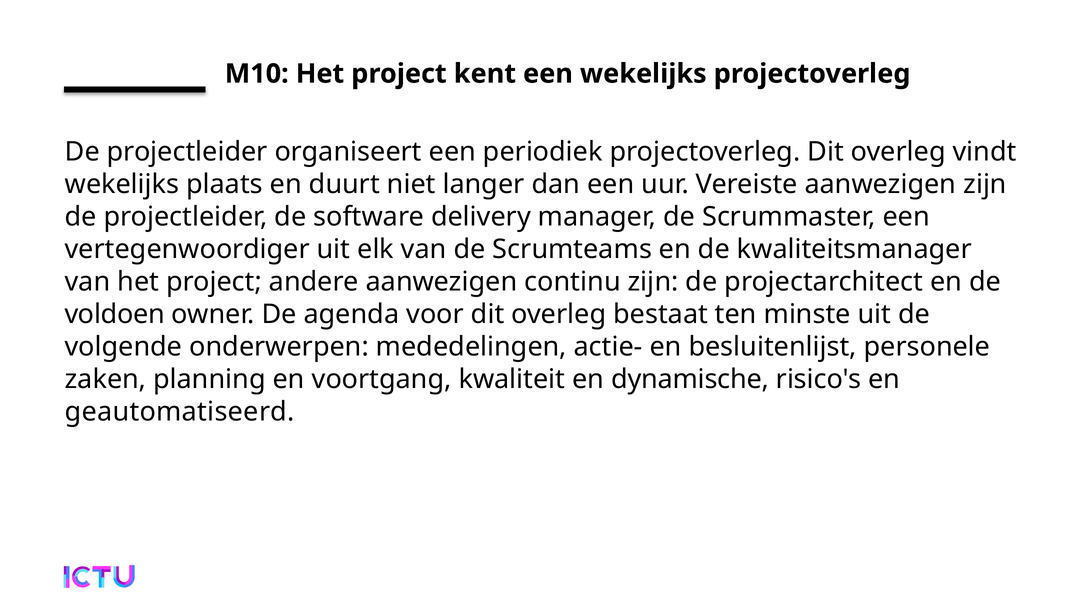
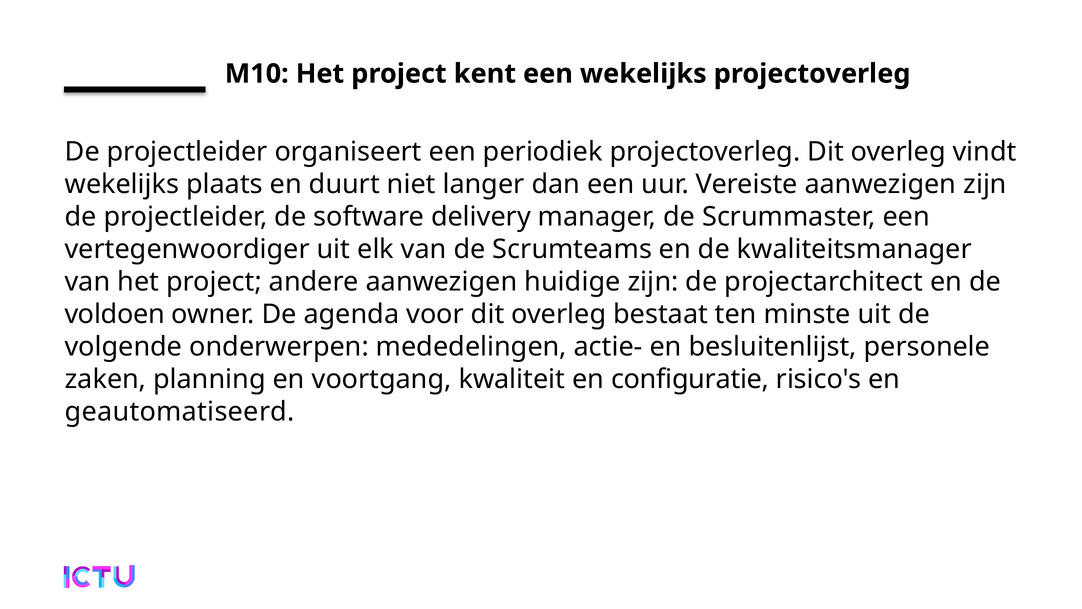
continu: continu -> huidige
dynamische: dynamische -> configuratie
